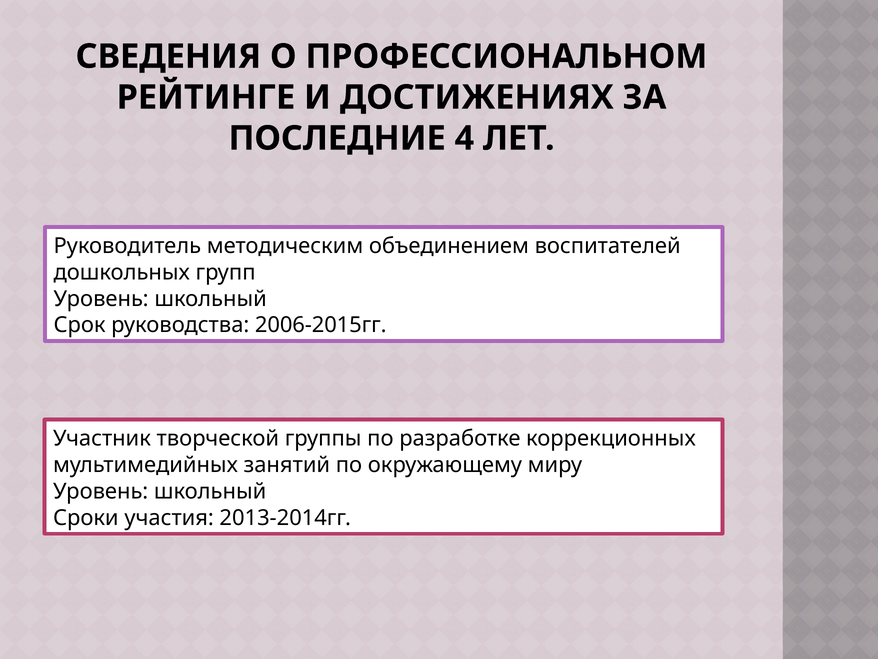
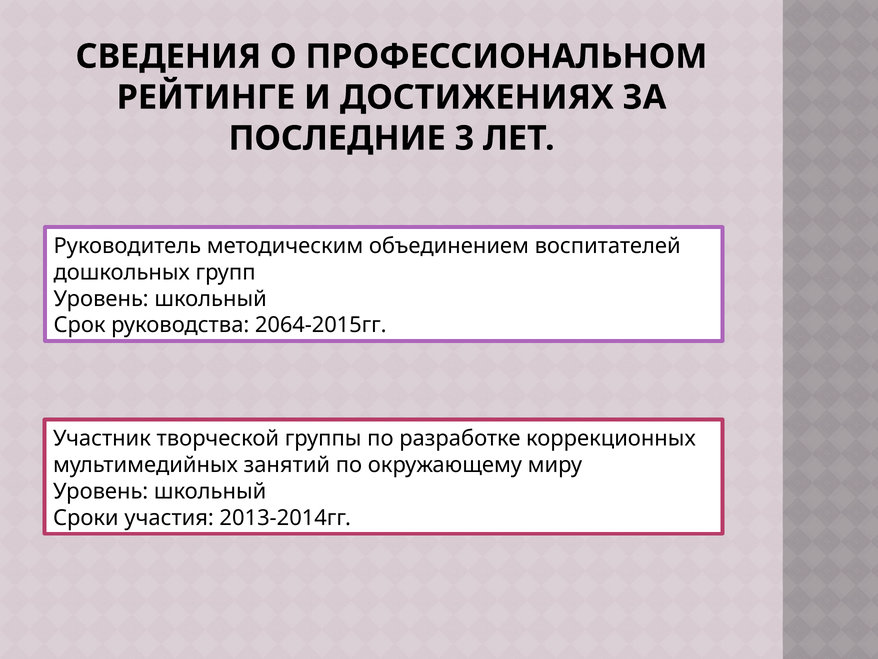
4: 4 -> 3
2006-2015гг: 2006-2015гг -> 2064-2015гг
